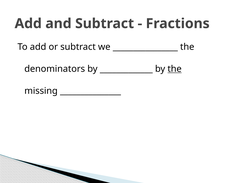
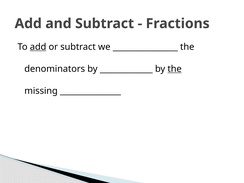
add at (38, 47) underline: none -> present
